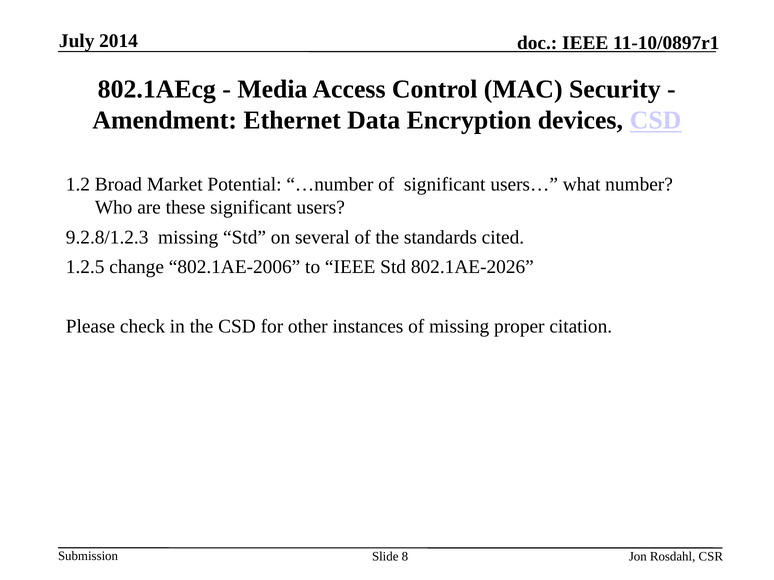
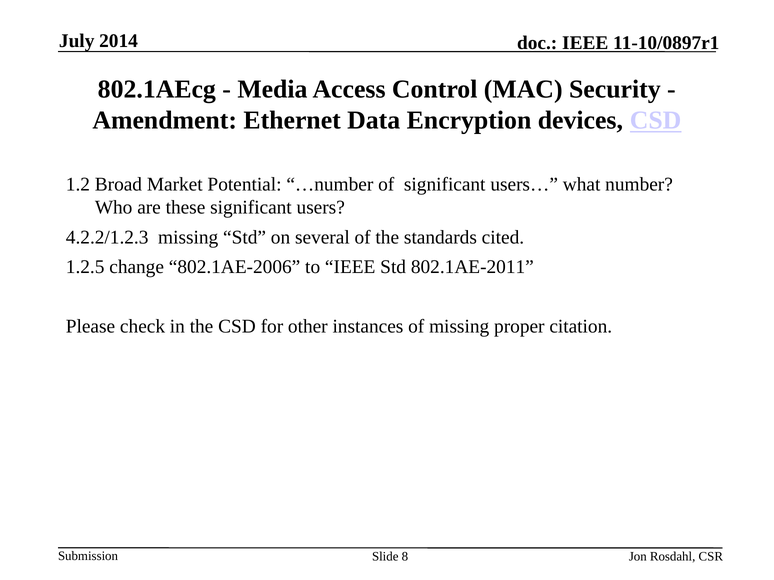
9.2.8/1.2.3: 9.2.8/1.2.3 -> 4.2.2/1.2.3
802.1AE-2026: 802.1AE-2026 -> 802.1AE-2011
